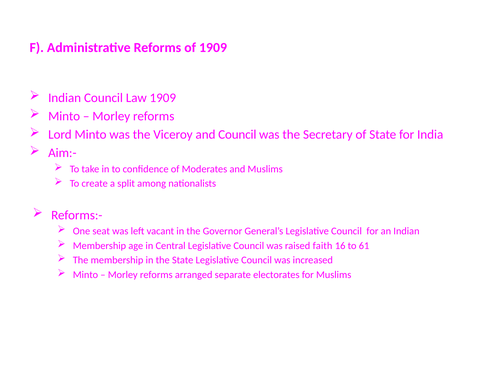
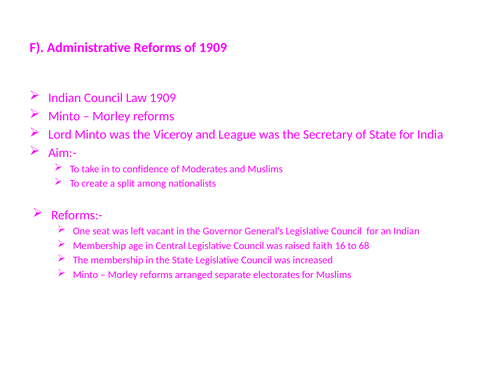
and Council: Council -> League
61: 61 -> 68
